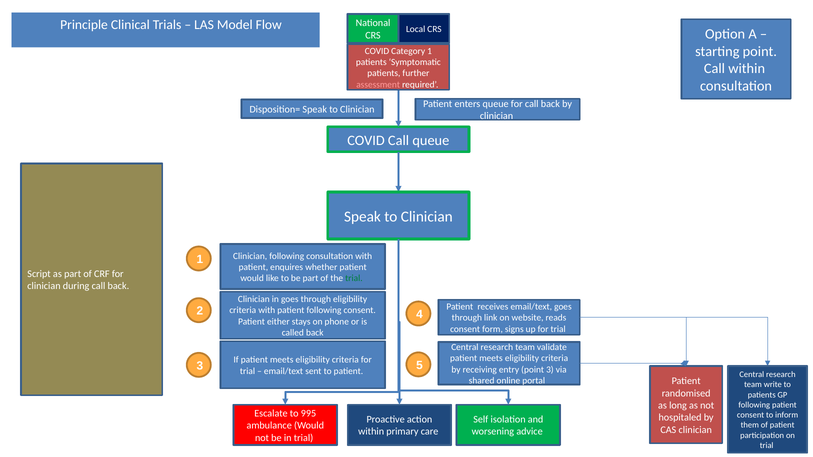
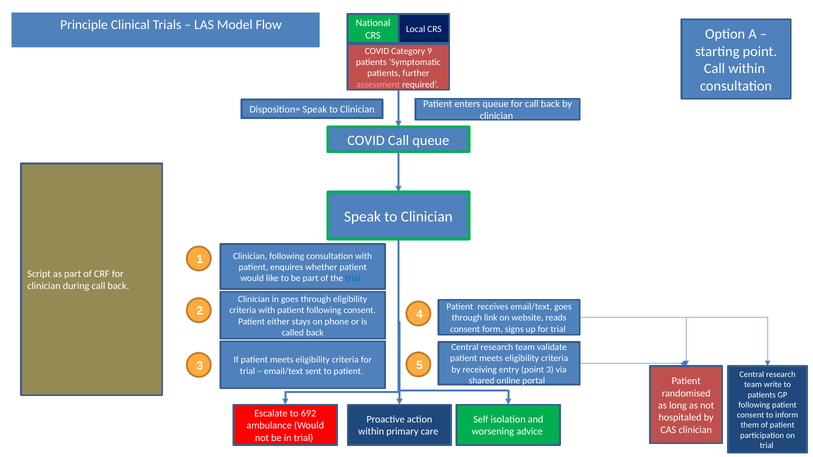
Category 1: 1 -> 9
trial at (354, 279) colour: green -> blue
995: 995 -> 692
